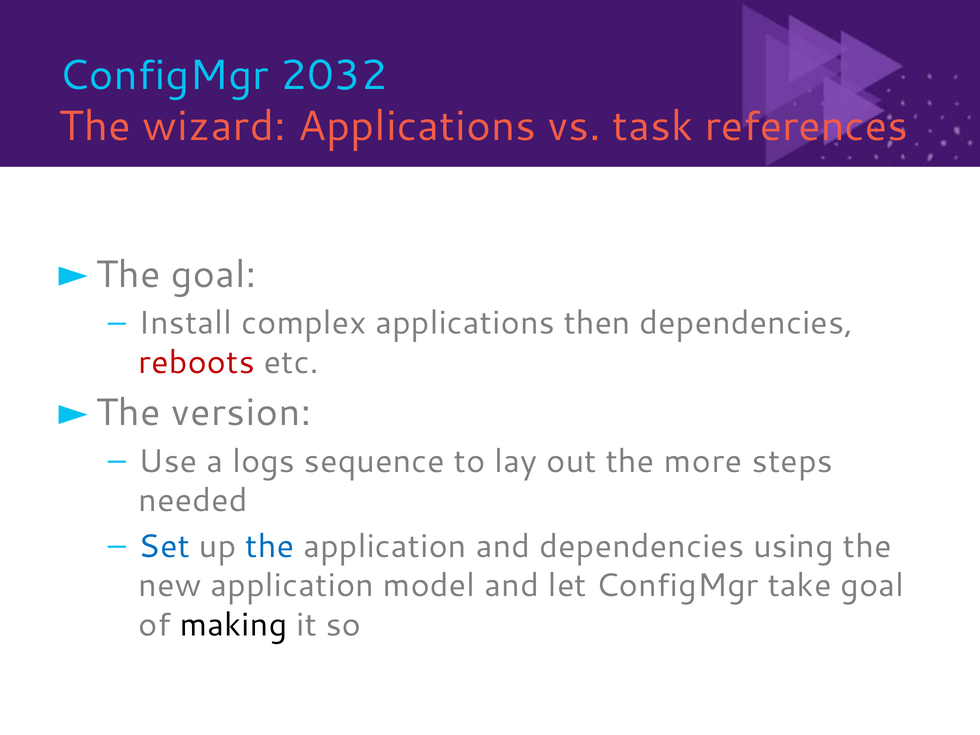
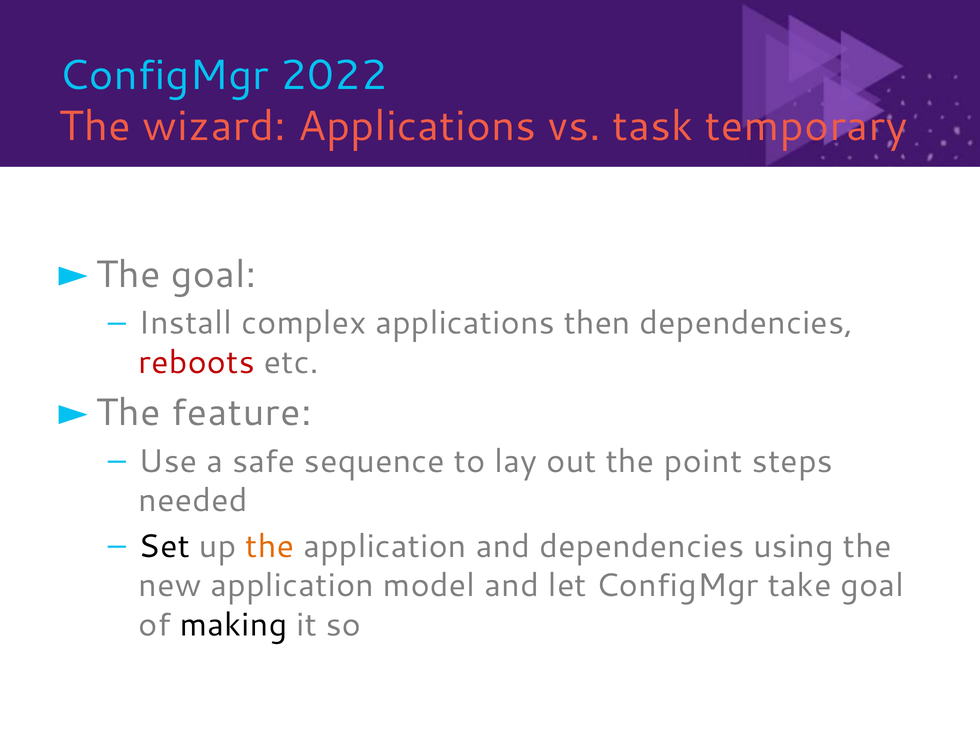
2032: 2032 -> 2022
references: references -> temporary
version: version -> feature
logs: logs -> safe
more: more -> point
Set colour: blue -> black
the at (270, 546) colour: blue -> orange
